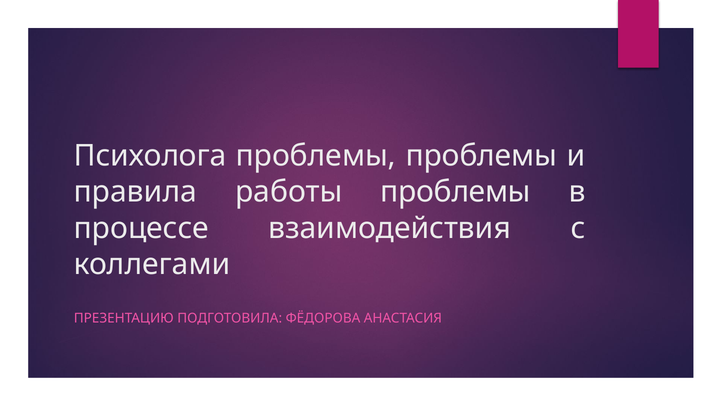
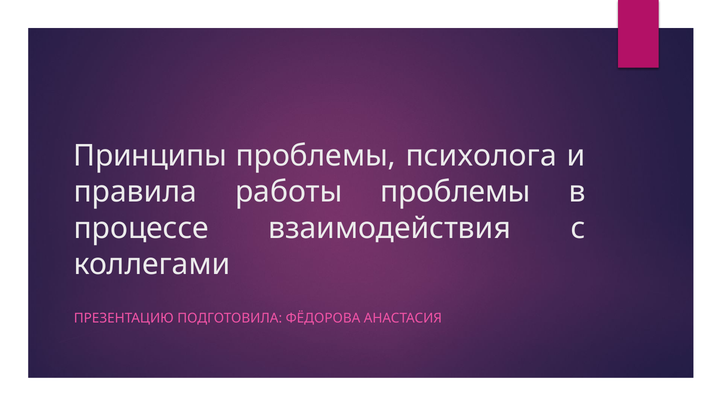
Психолога: Психолога -> Принципы
проблемы проблемы: проблемы -> психолога
